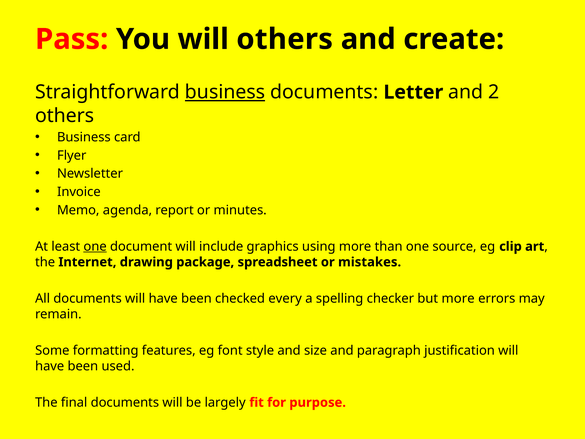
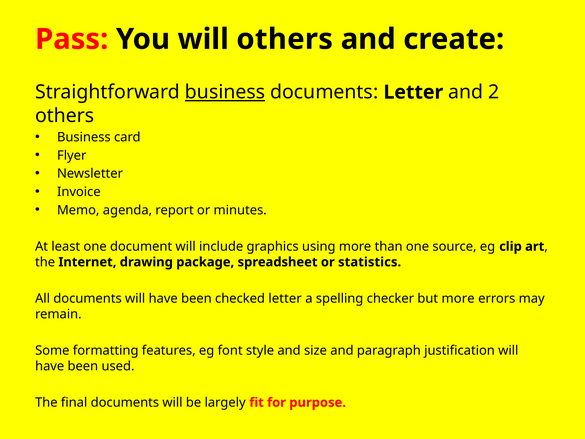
one at (95, 246) underline: present -> none
mistakes: mistakes -> statistics
checked every: every -> letter
